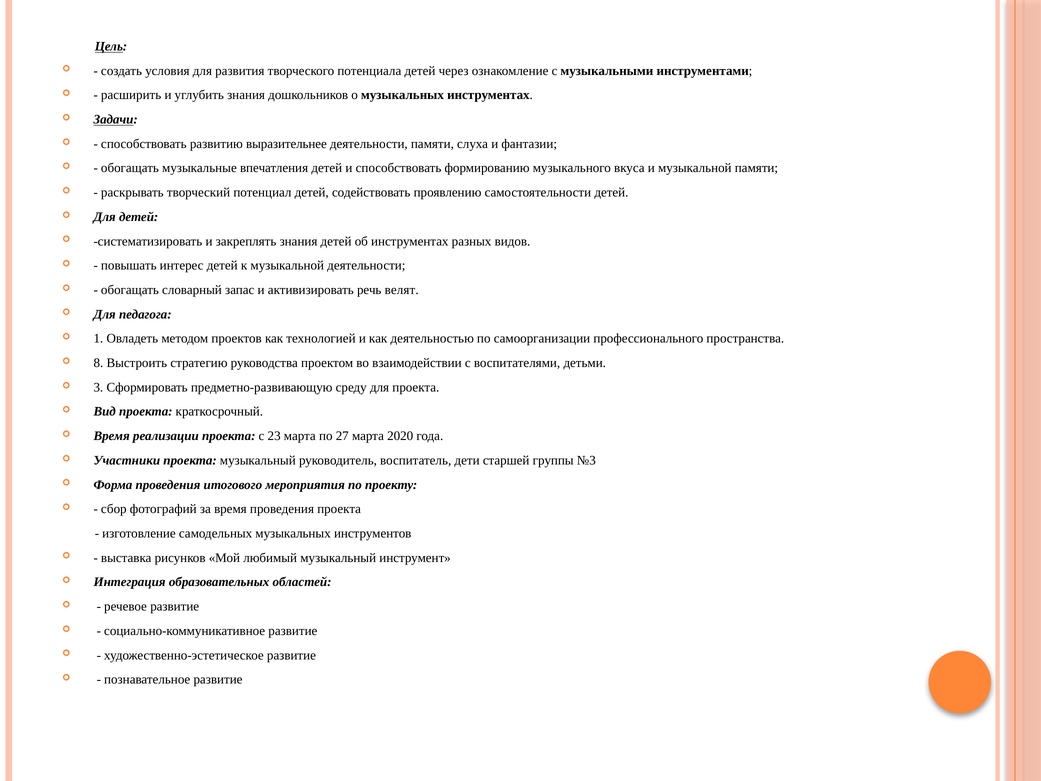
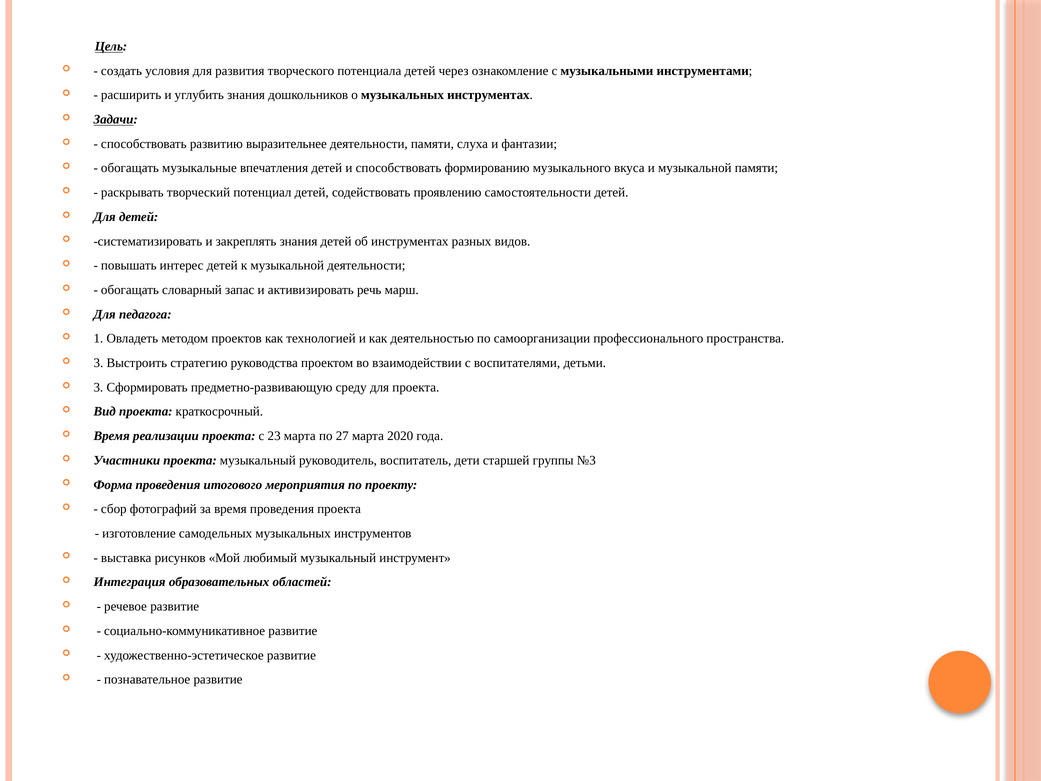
велят: велят -> марш
8 at (98, 363): 8 -> 3
